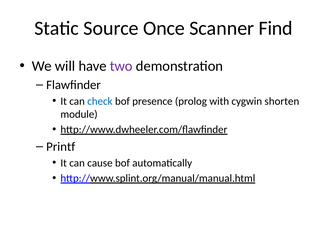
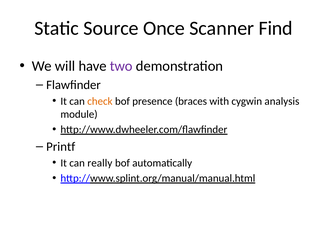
check colour: blue -> orange
prolog: prolog -> braces
shorten: shorten -> analysis
cause: cause -> really
